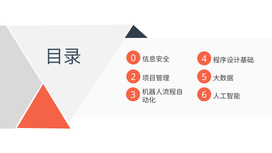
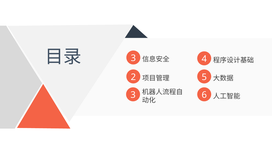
0 at (133, 58): 0 -> 3
